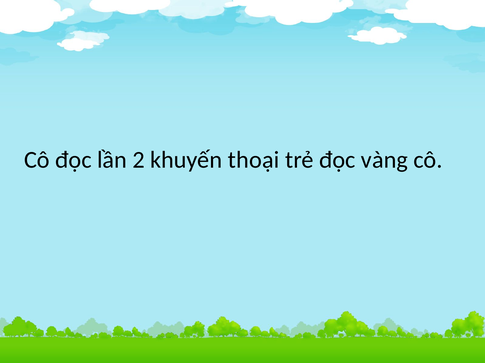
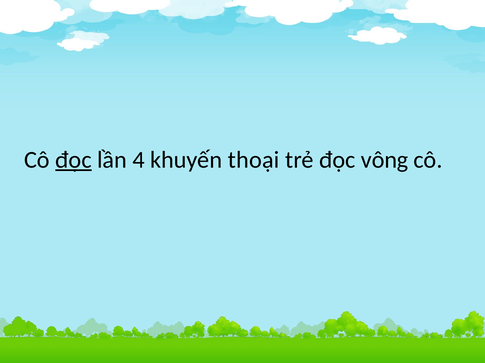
đọc at (73, 160) underline: none -> present
2: 2 -> 4
vàng: vàng -> vông
